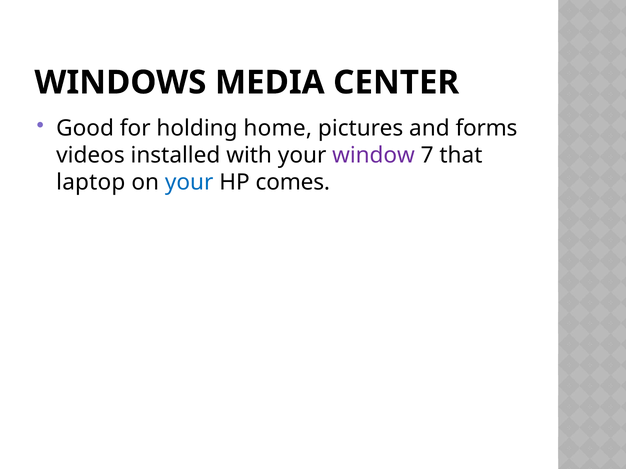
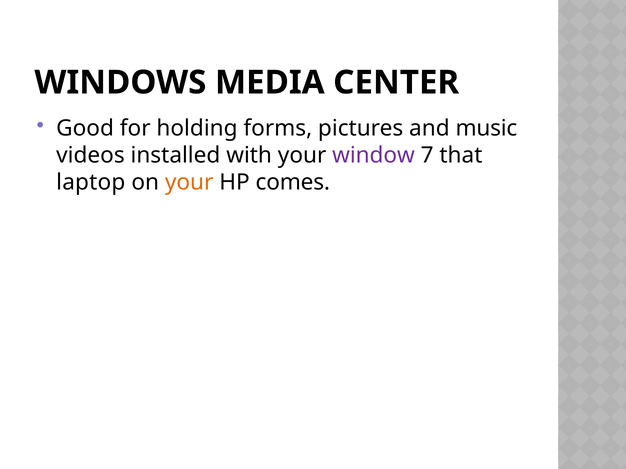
home: home -> forms
forms: forms -> music
your at (189, 183) colour: blue -> orange
